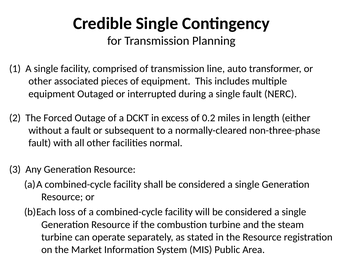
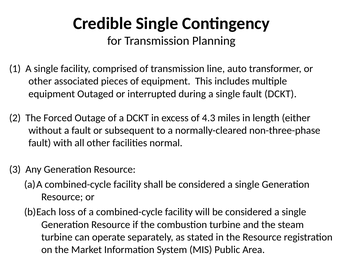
fault NERC: NERC -> DCKT
0.2: 0.2 -> 4.3
